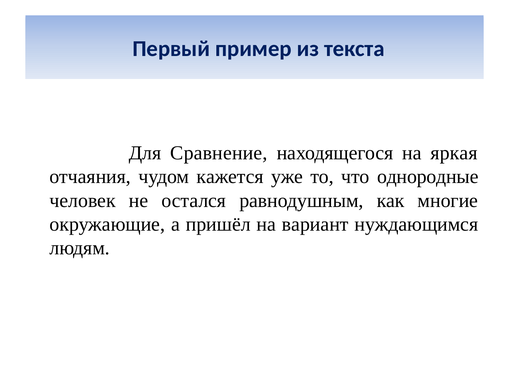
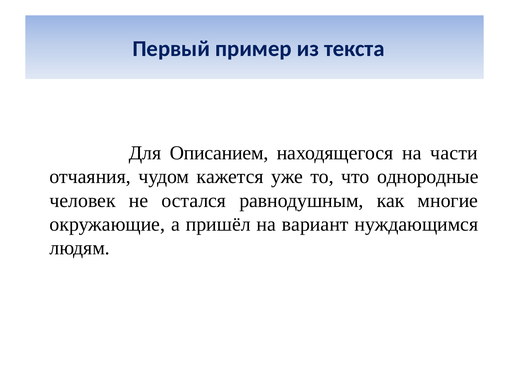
Сравнение: Сравнение -> Описанием
яркая: яркая -> части
